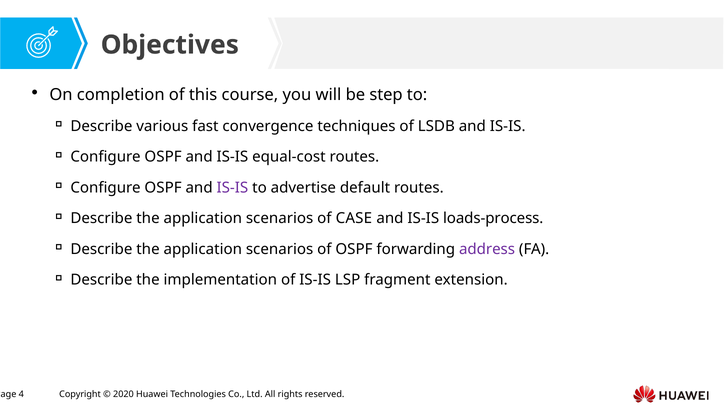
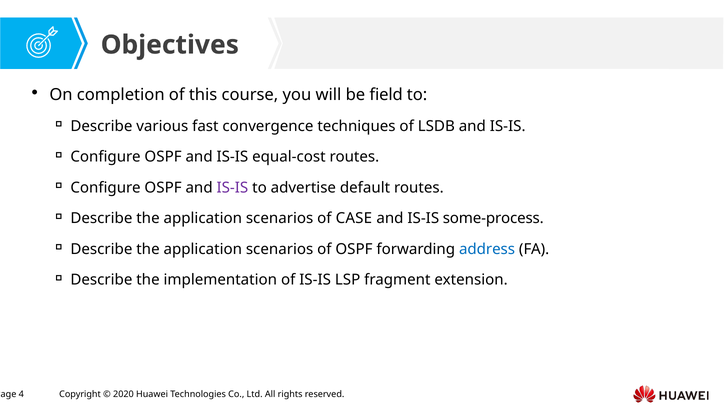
step: step -> field
loads-process: loads-process -> some-process
address colour: purple -> blue
